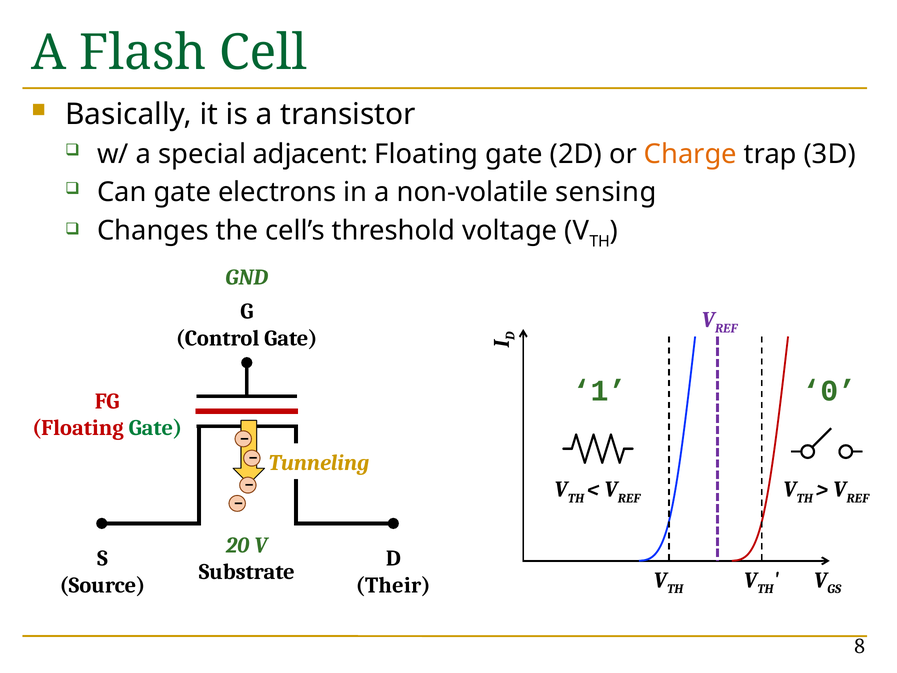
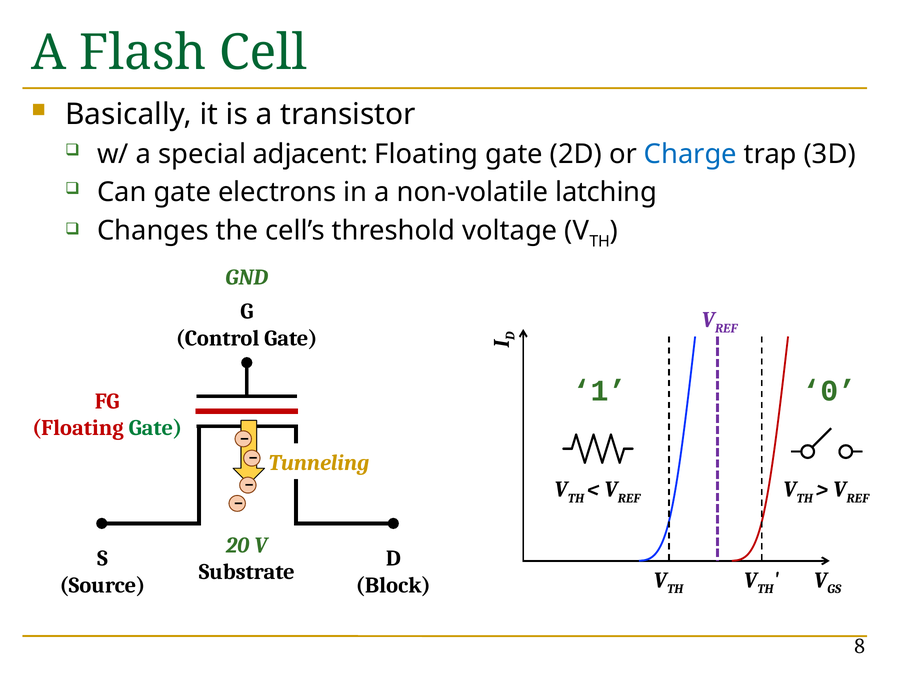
Charge colour: orange -> blue
sensing: sensing -> latching
Their: Their -> Block
